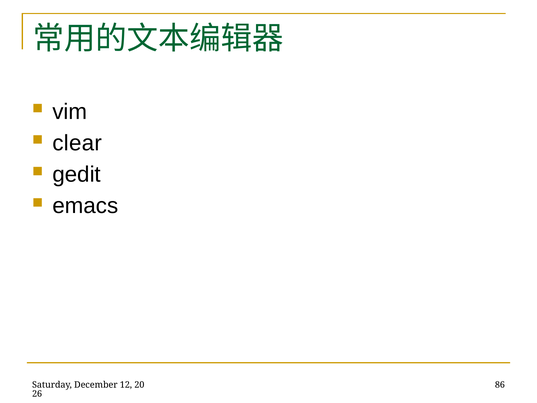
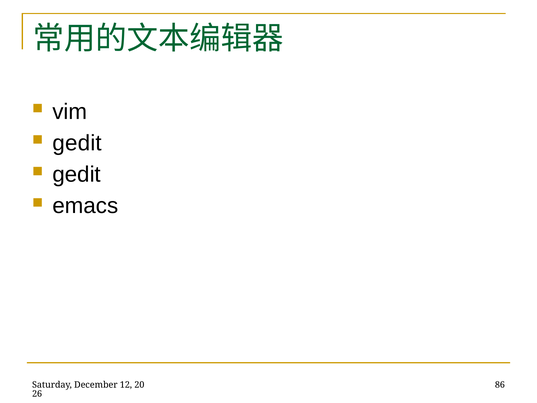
clear at (77, 143): clear -> gedit
